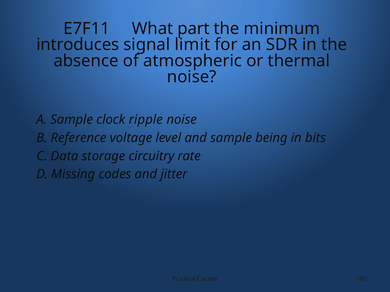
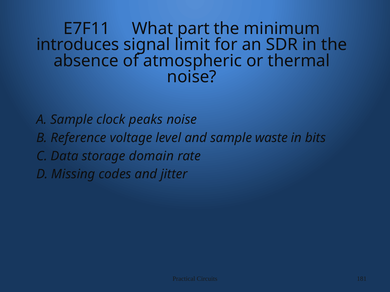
ripple: ripple -> peaks
being: being -> waste
circuitry: circuitry -> domain
